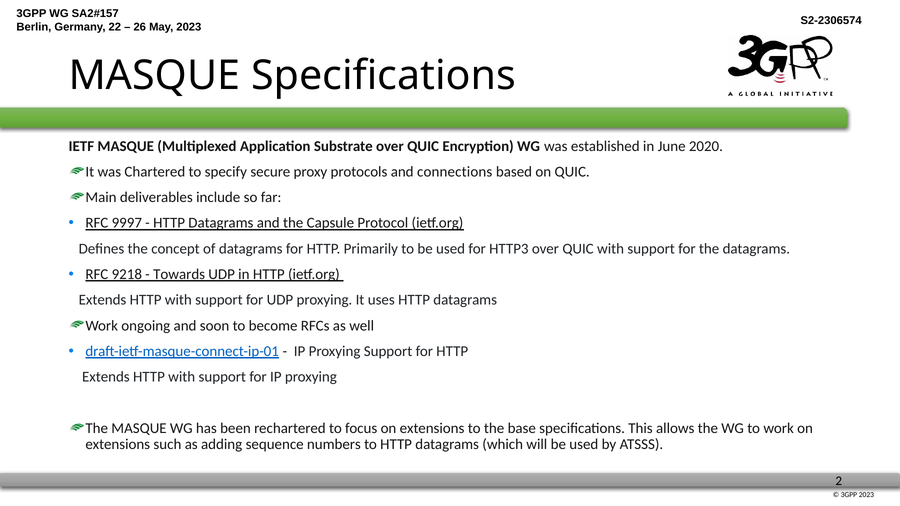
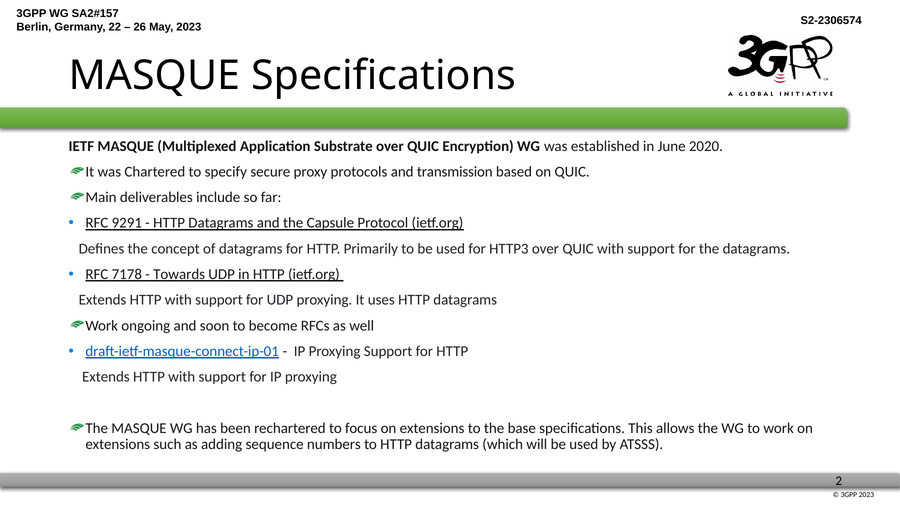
connections: connections -> transmission
9997: 9997 -> 9291
9218: 9218 -> 7178
